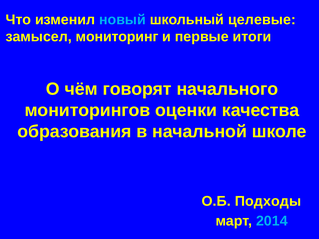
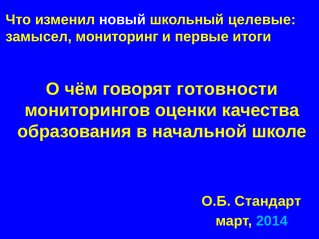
новый colour: light blue -> white
начального: начального -> готовности
Подходы: Подходы -> Стандарт
